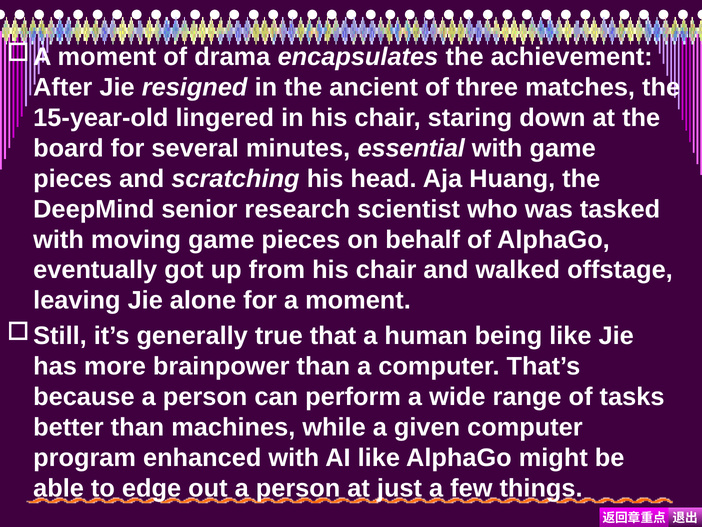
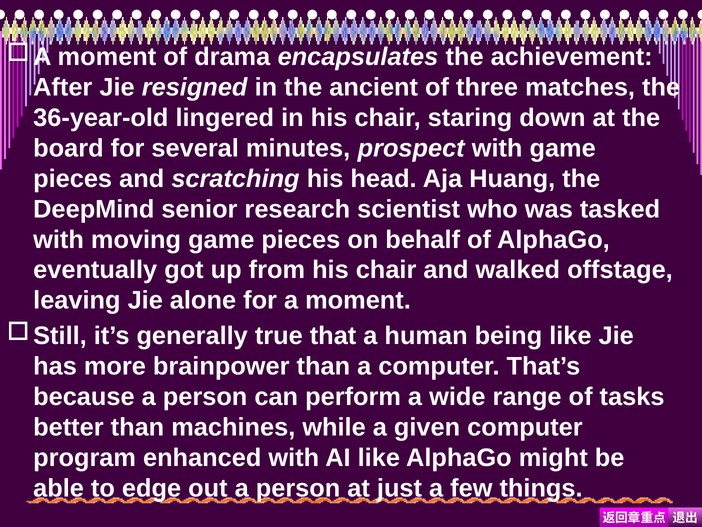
15-year-old: 15-year-old -> 36-year-old
essential: essential -> prospect
